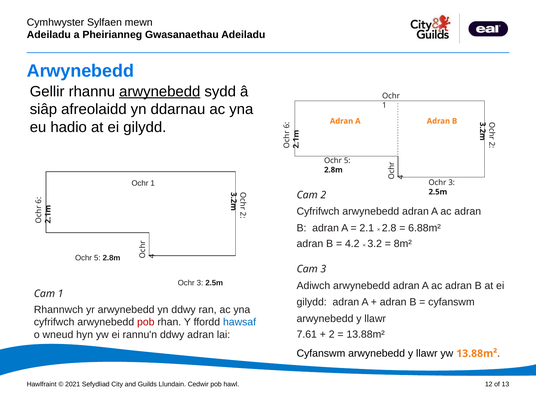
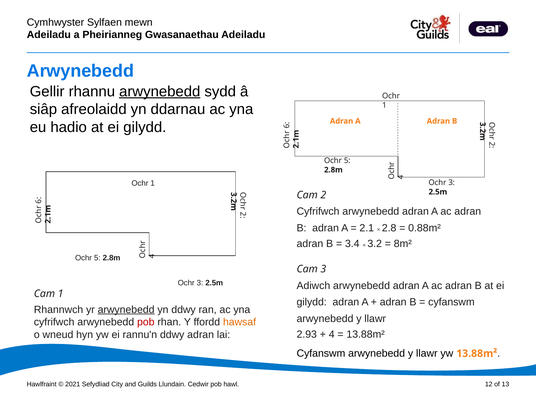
6.88m²: 6.88m² -> 0.88m²
4.2: 4.2 -> 3.4
arwynebedd at (126, 310) underline: none -> present
hawsaf colour: blue -> orange
7.61: 7.61 -> 2.93
2 at (332, 335): 2 -> 4
